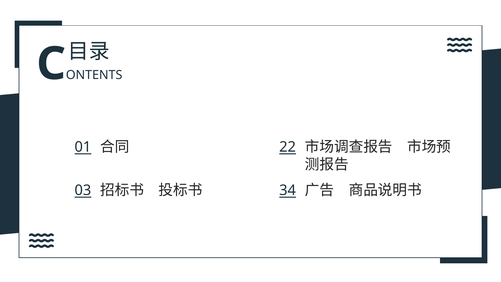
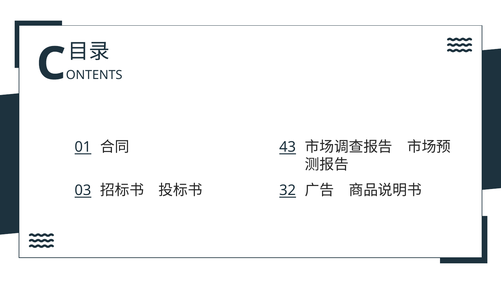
22: 22 -> 43
34: 34 -> 32
